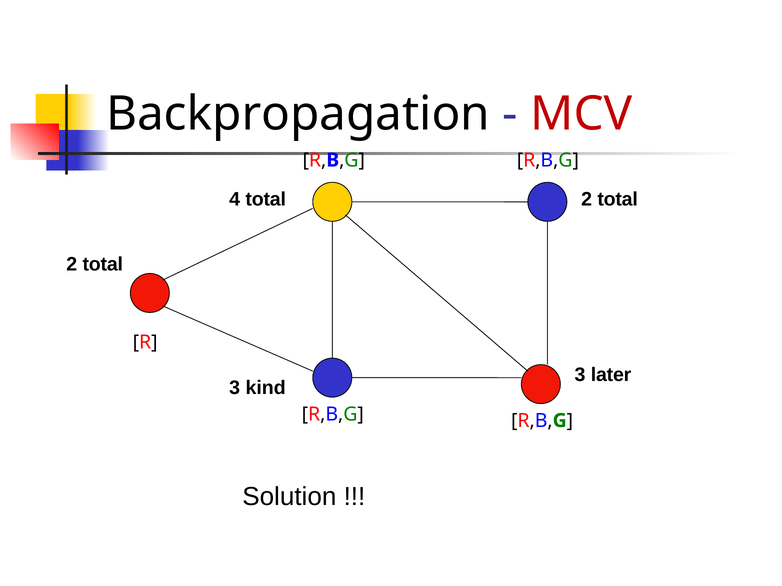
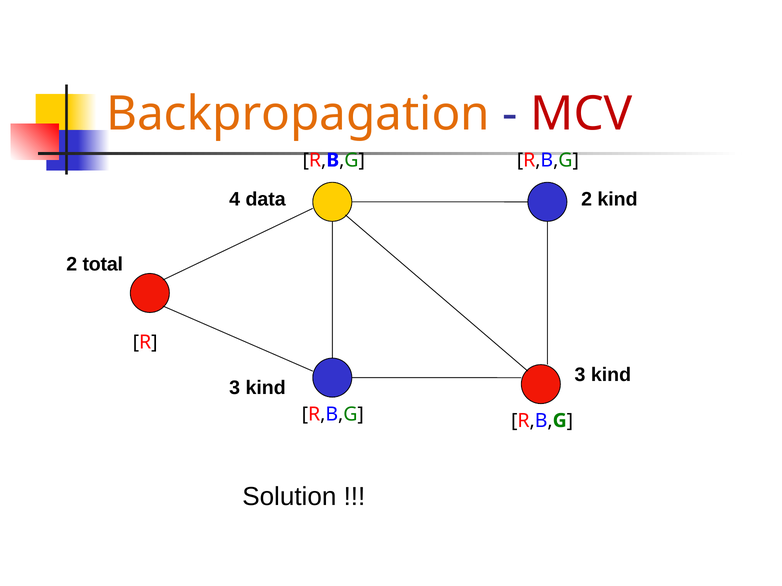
Backpropagation colour: black -> orange
4 total: total -> data
total at (618, 199): total -> kind
later at (611, 375): later -> kind
